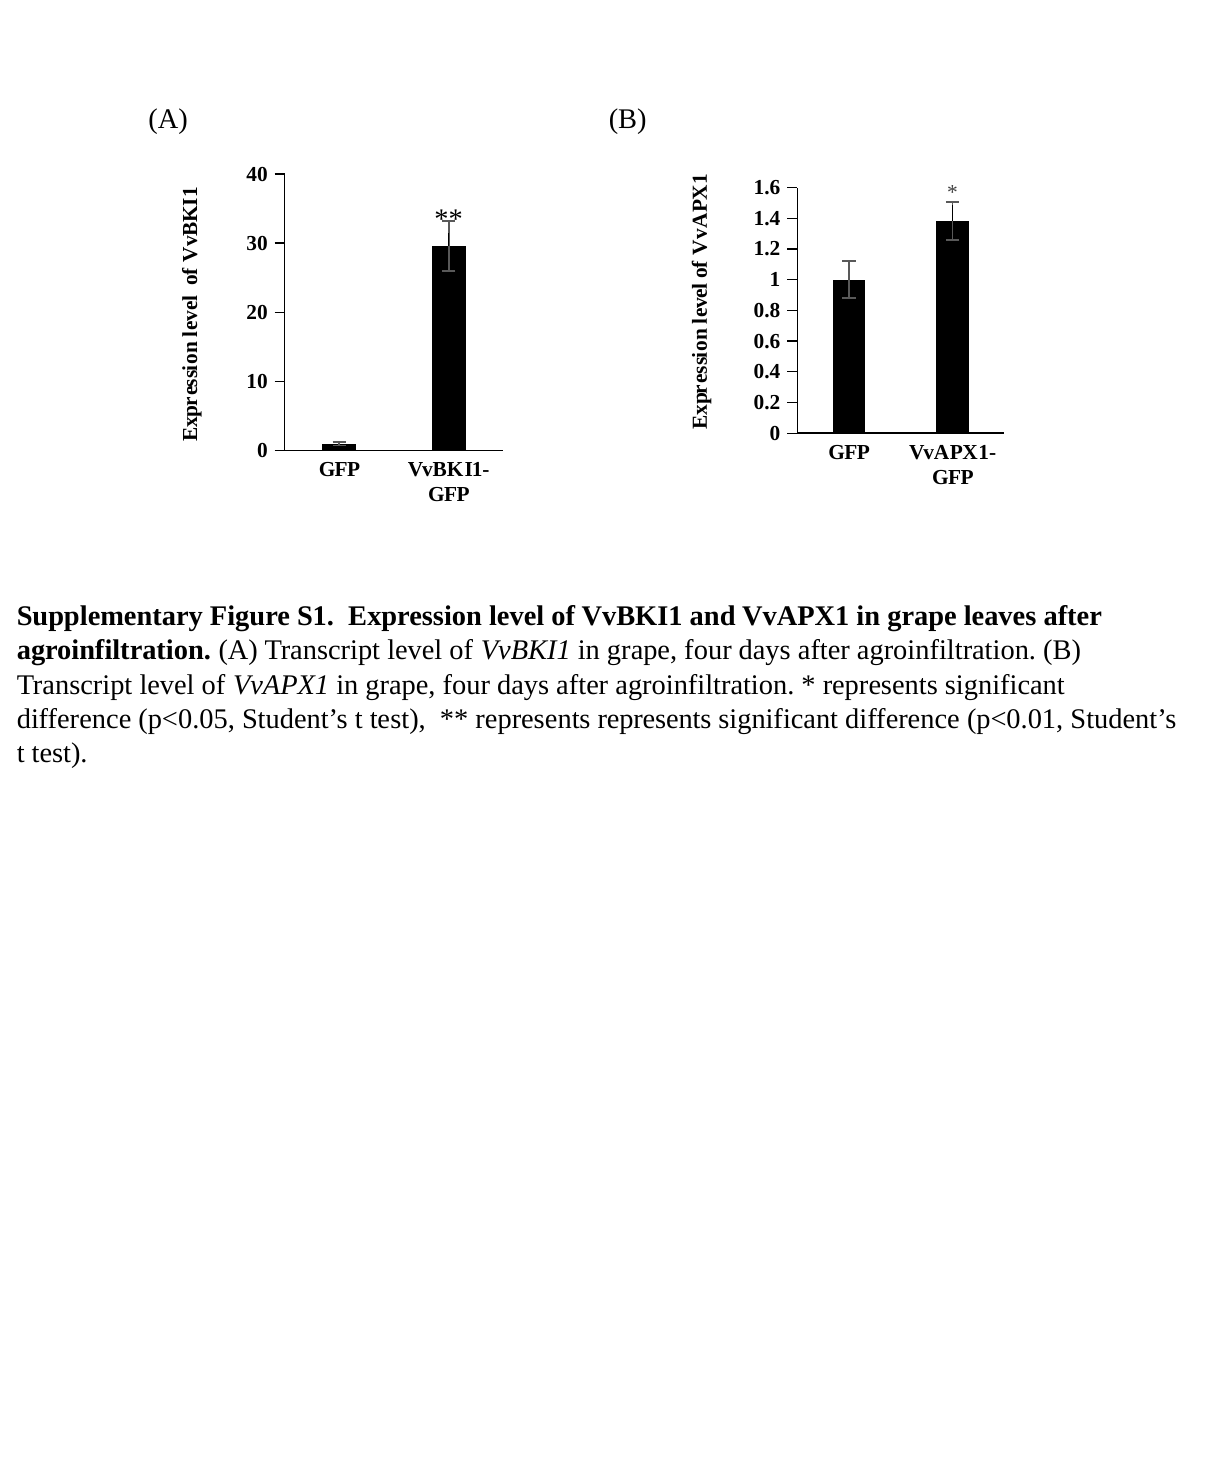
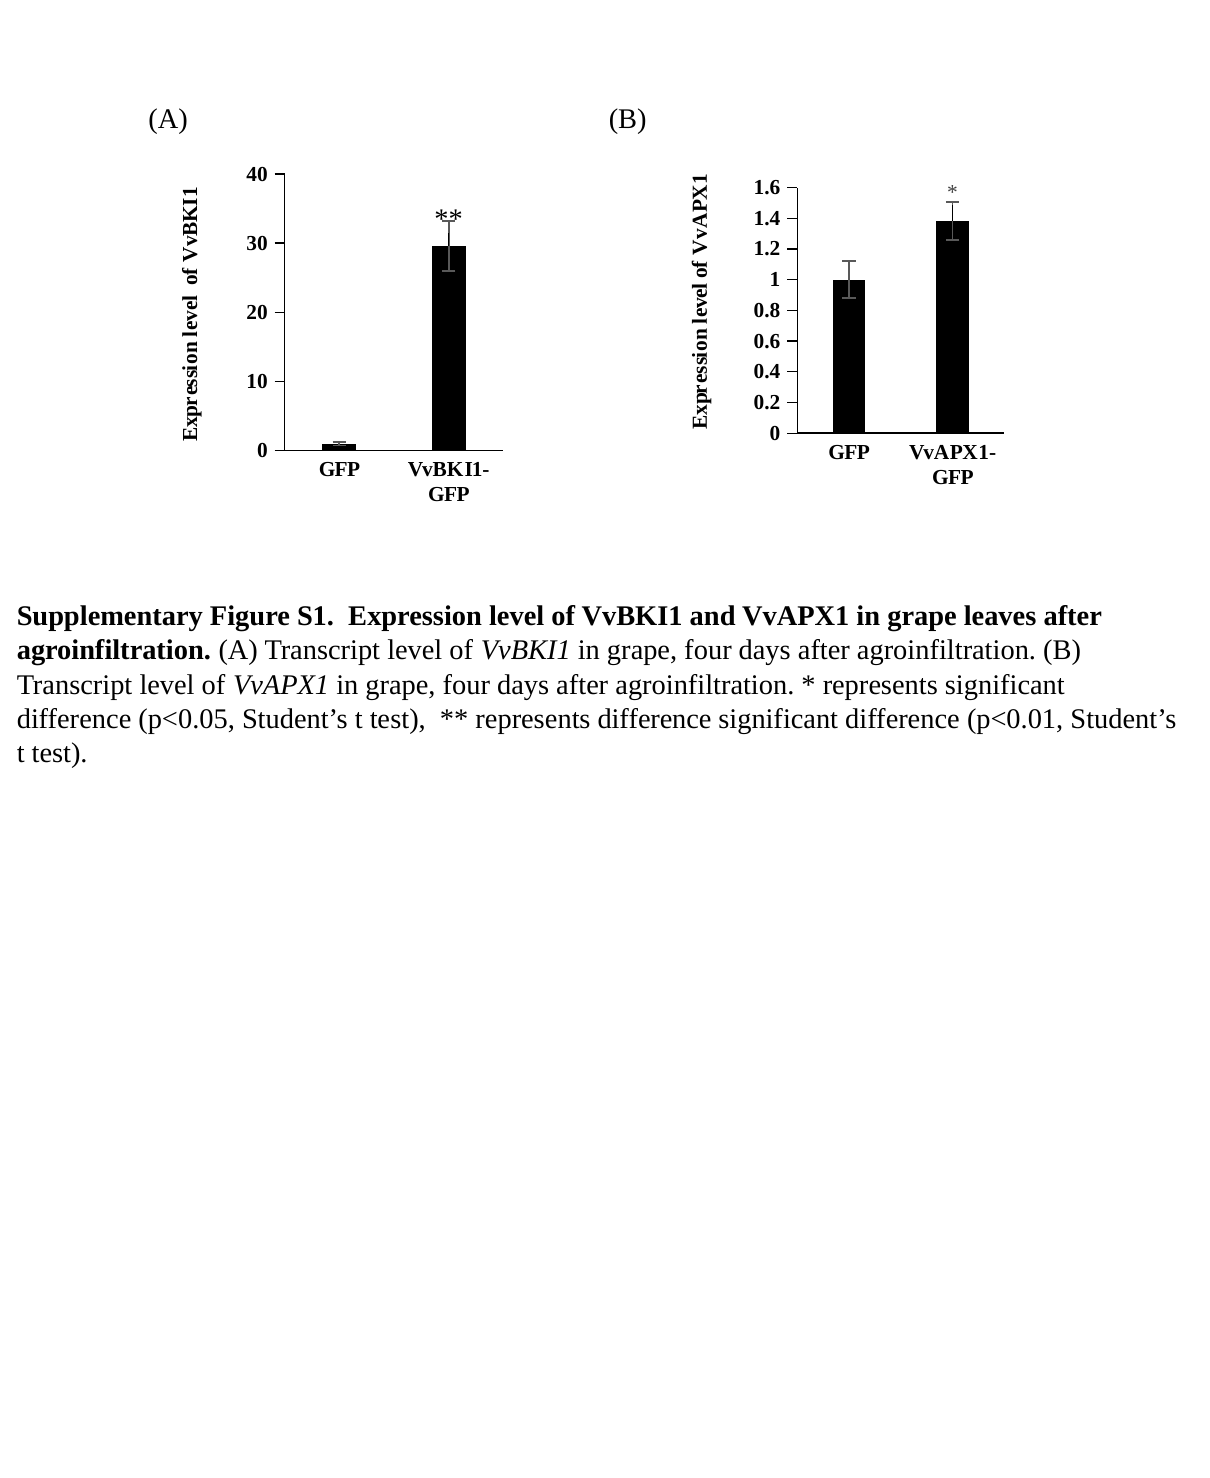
represents represents: represents -> difference
